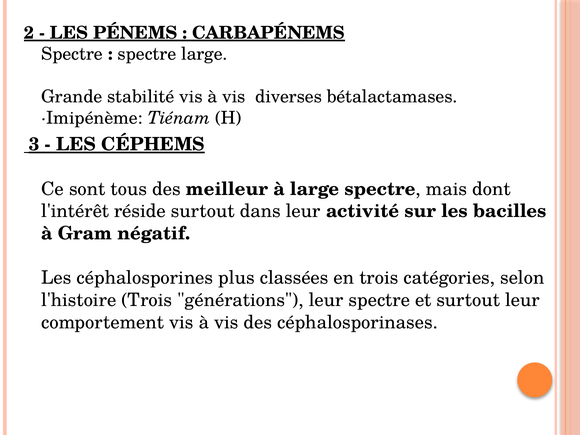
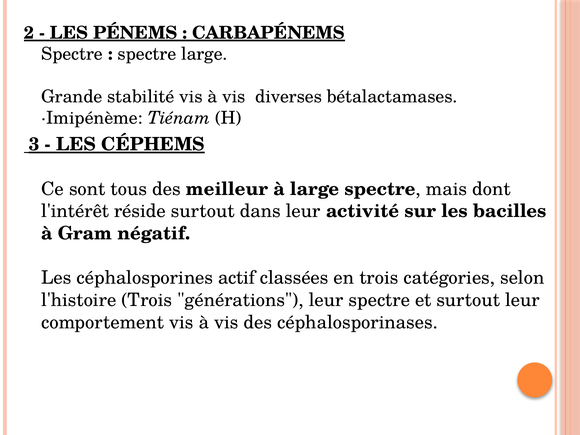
plus: plus -> actif
